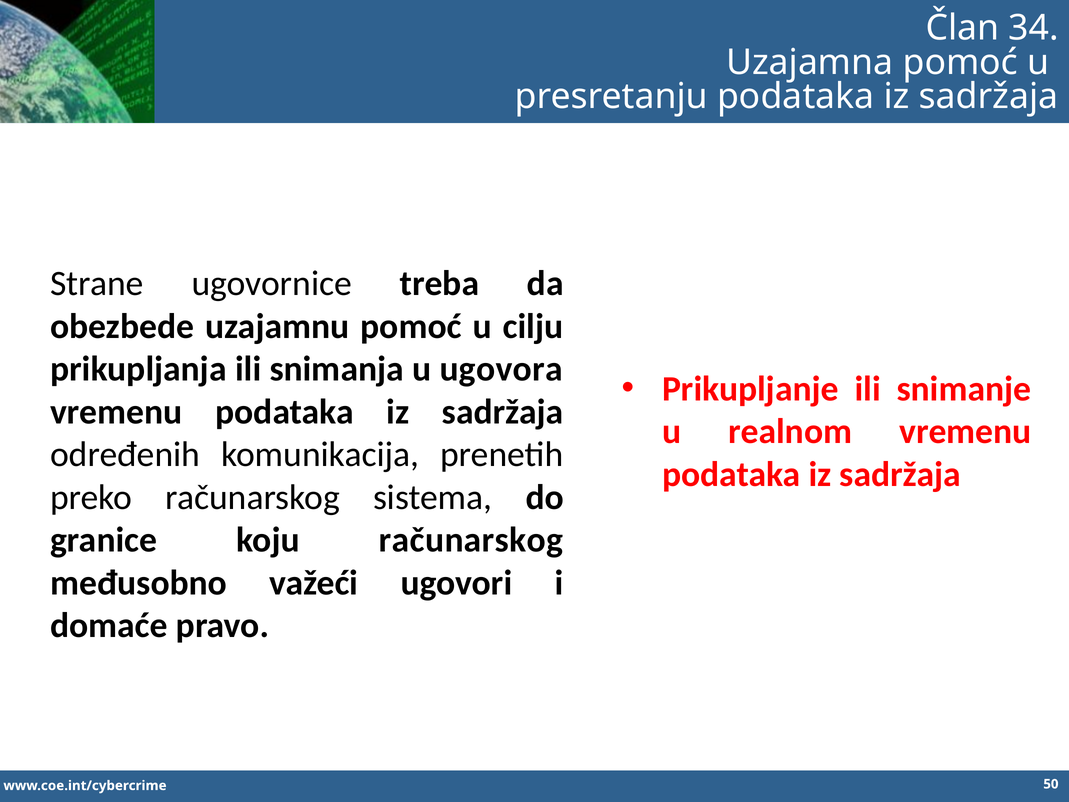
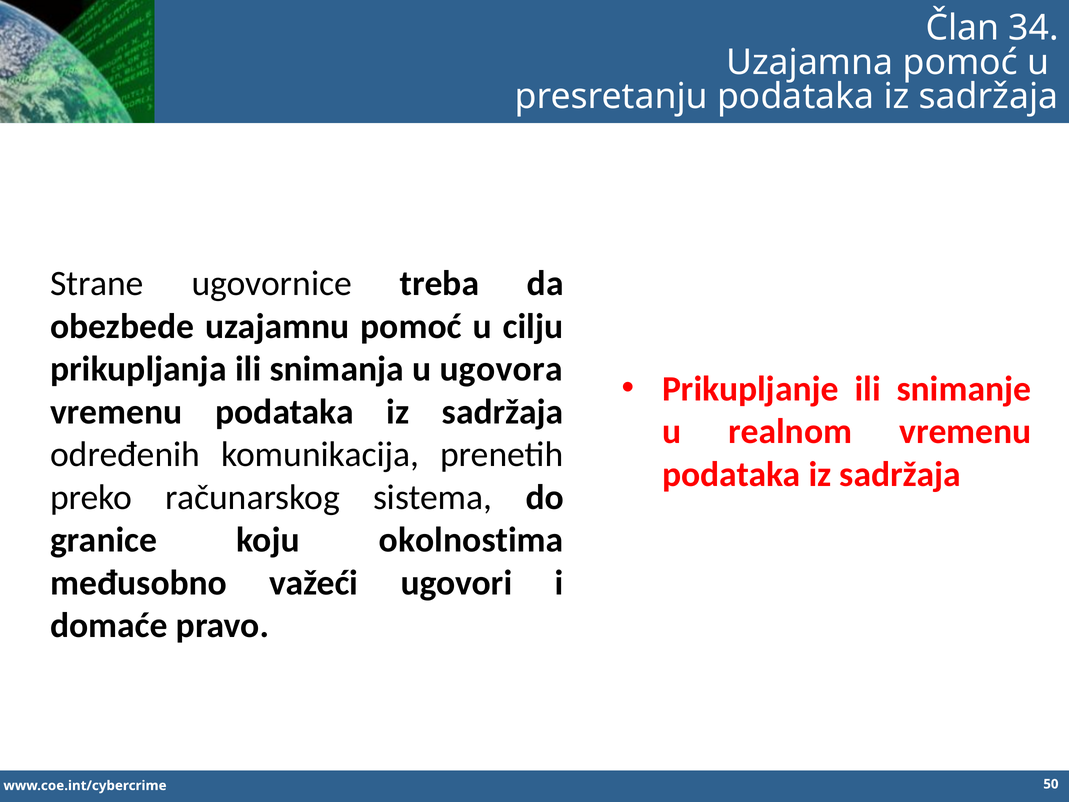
koju računarskog: računarskog -> okolnostima
